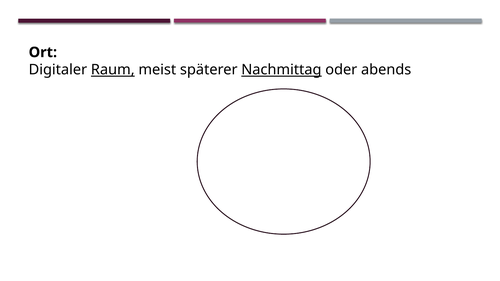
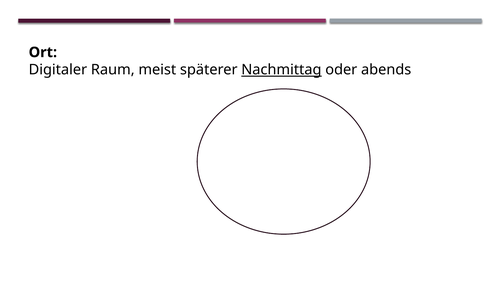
Raum underline: present -> none
